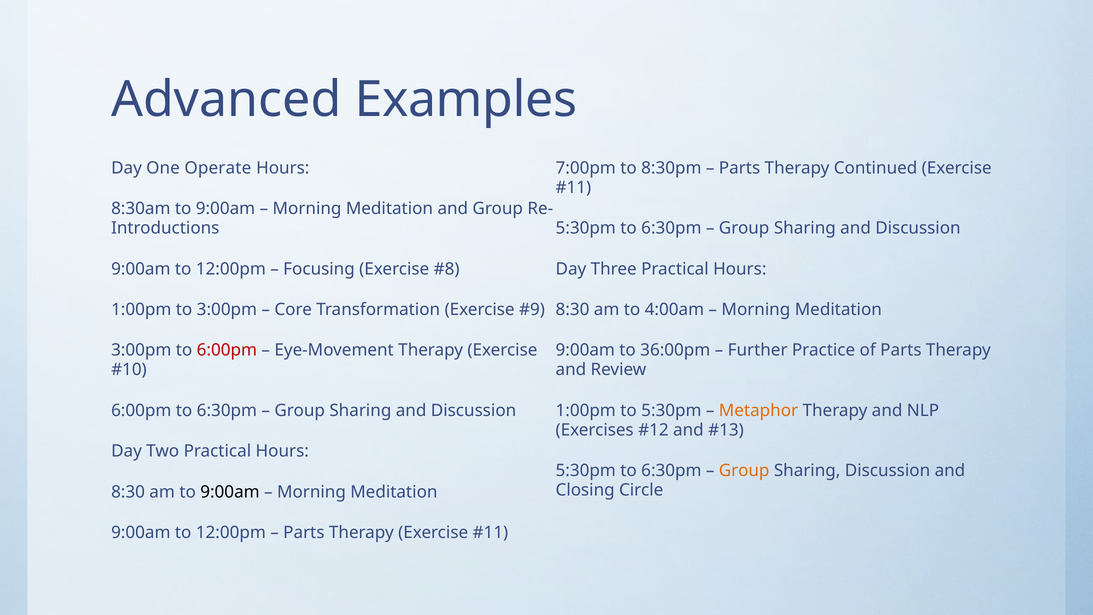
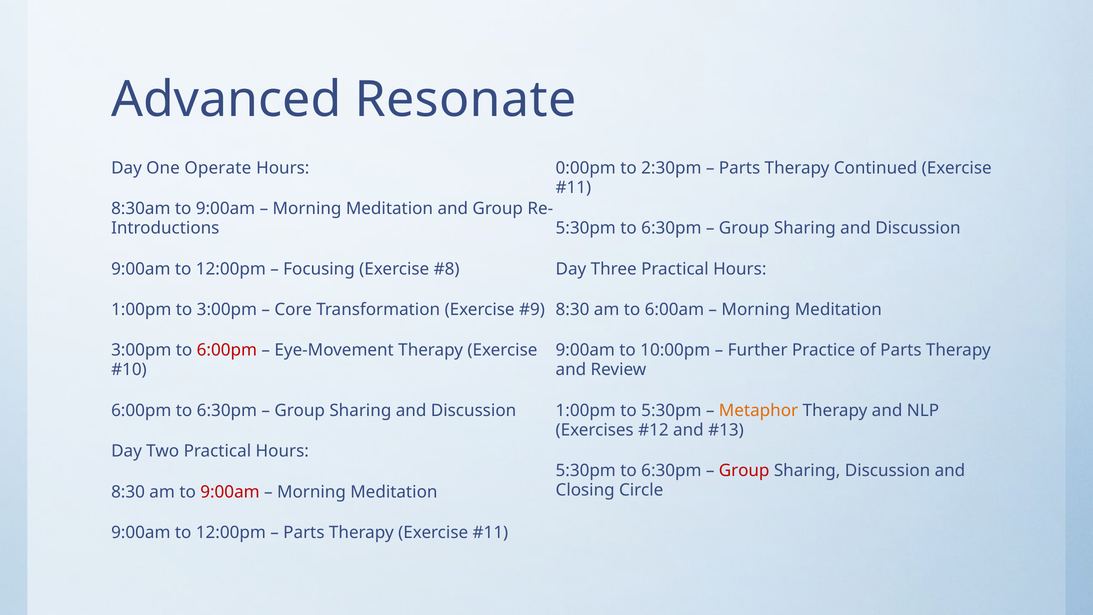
Examples: Examples -> Resonate
7:00pm: 7:00pm -> 0:00pm
8:30pm: 8:30pm -> 2:30pm
4:00am: 4:00am -> 6:00am
36:00pm: 36:00pm -> 10:00pm
Group at (744, 471) colour: orange -> red
9:00am at (230, 492) colour: black -> red
